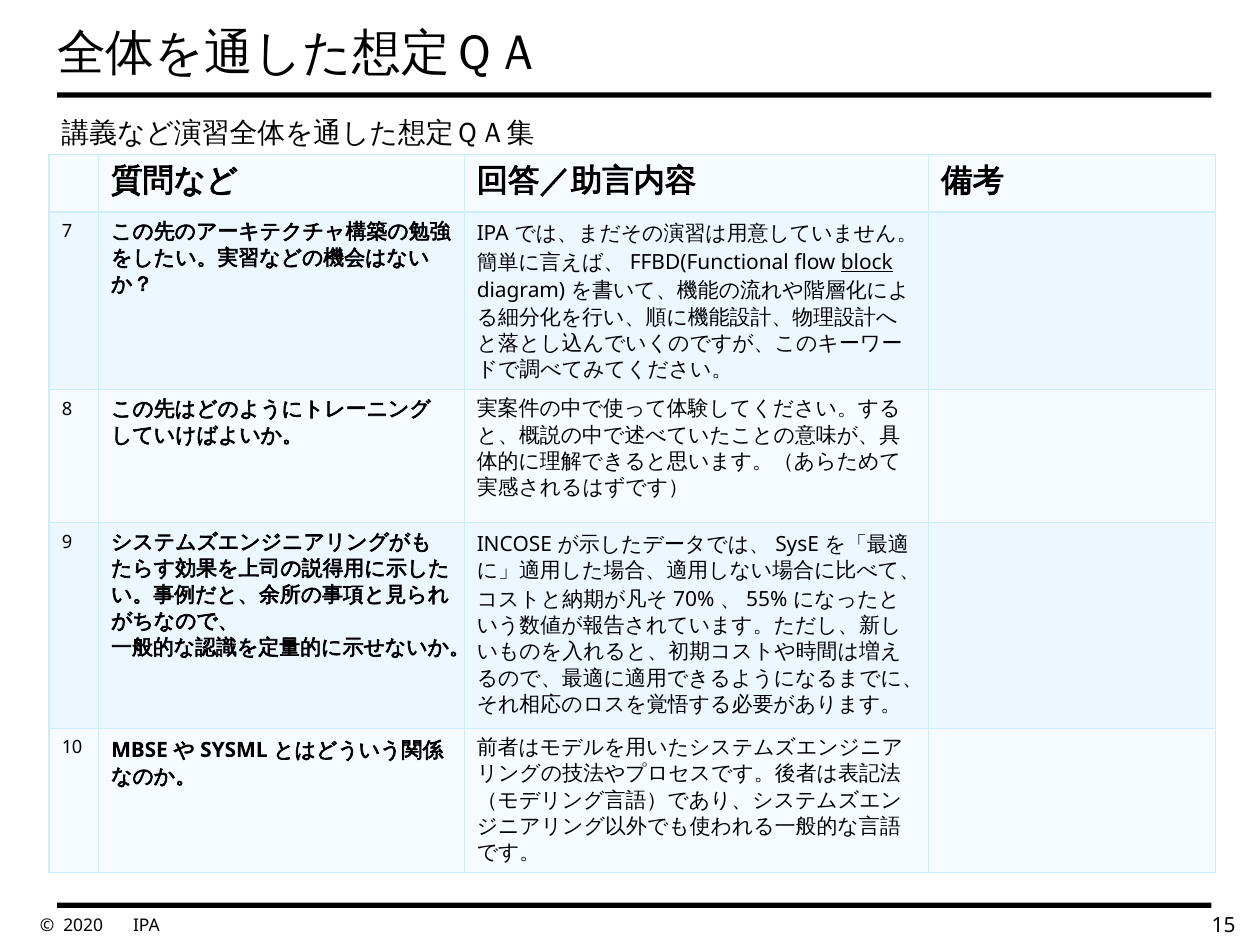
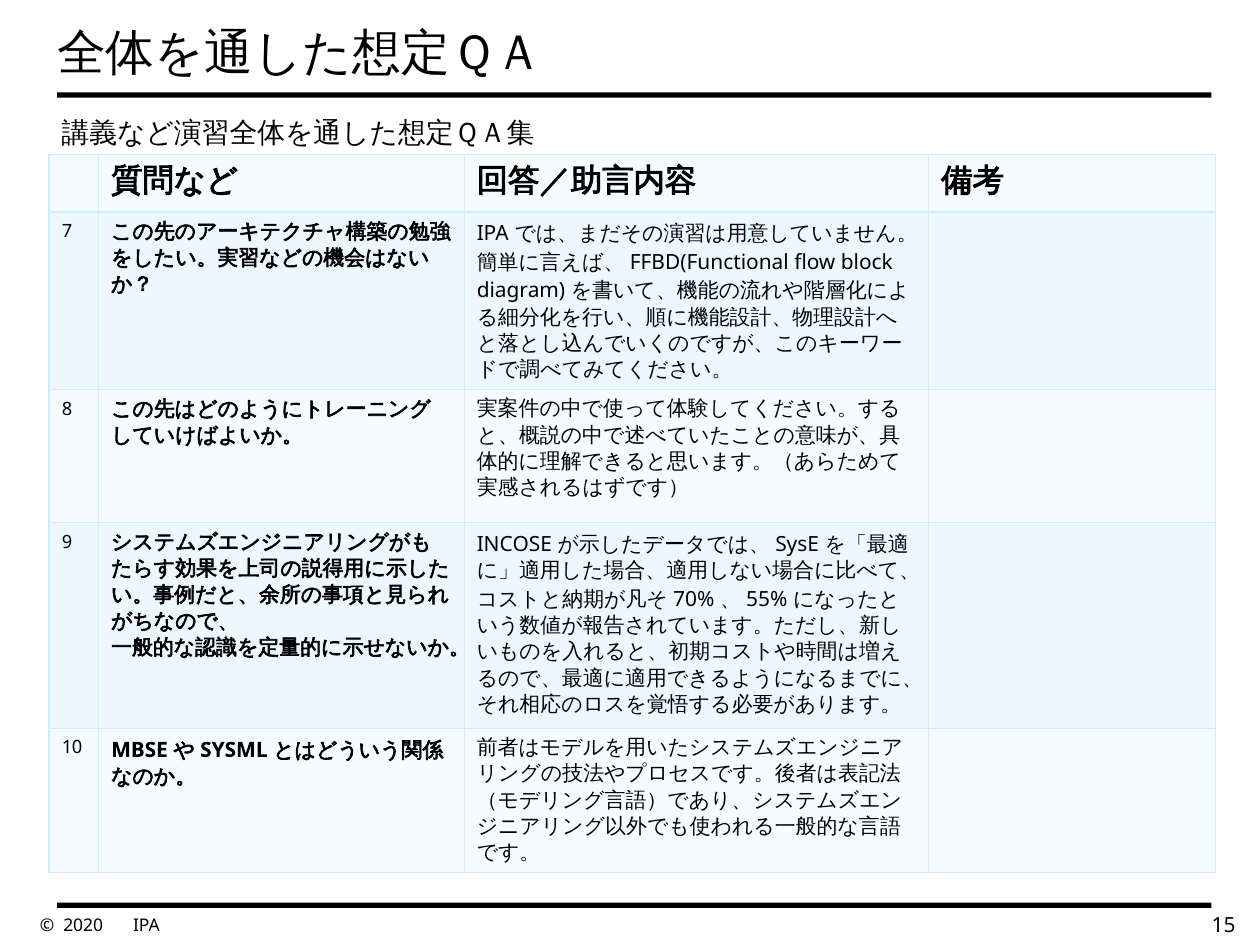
block underline: present -> none
